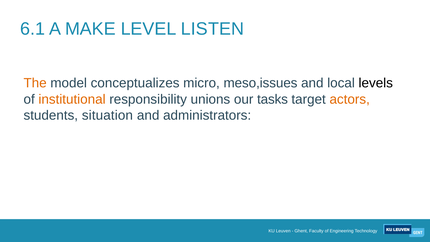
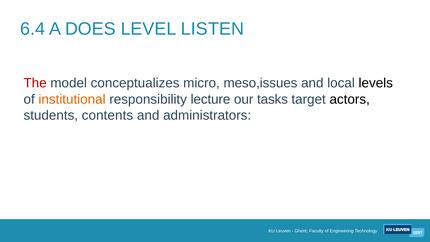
6.1: 6.1 -> 6.4
MAKE: MAKE -> DOES
The colour: orange -> red
unions: unions -> lecture
actors colour: orange -> black
situation: situation -> contents
